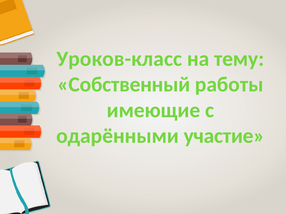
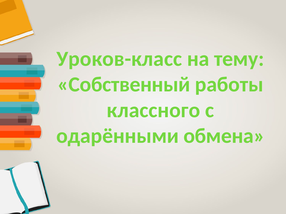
имеющие: имеющие -> классного
участие: участие -> обмена
